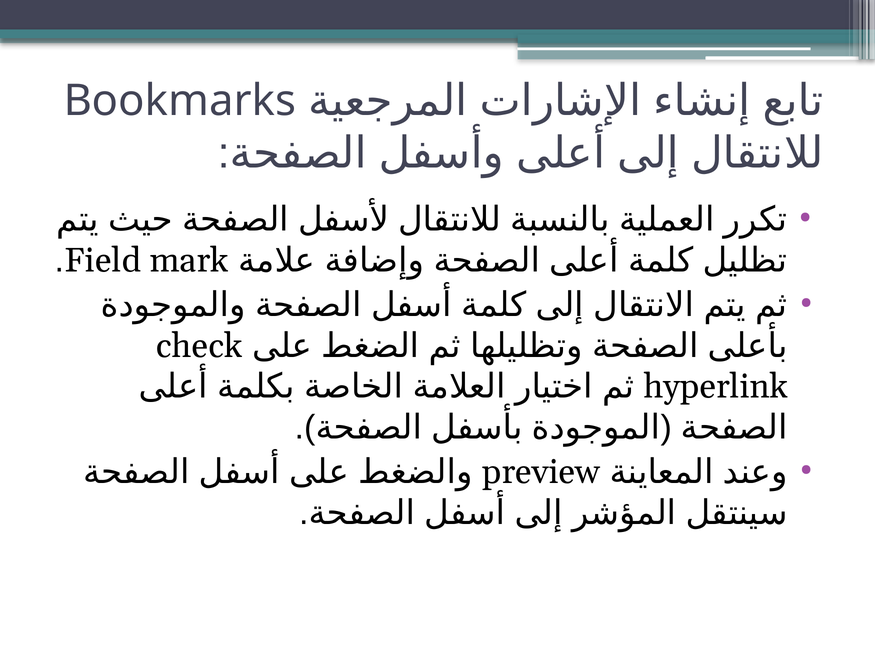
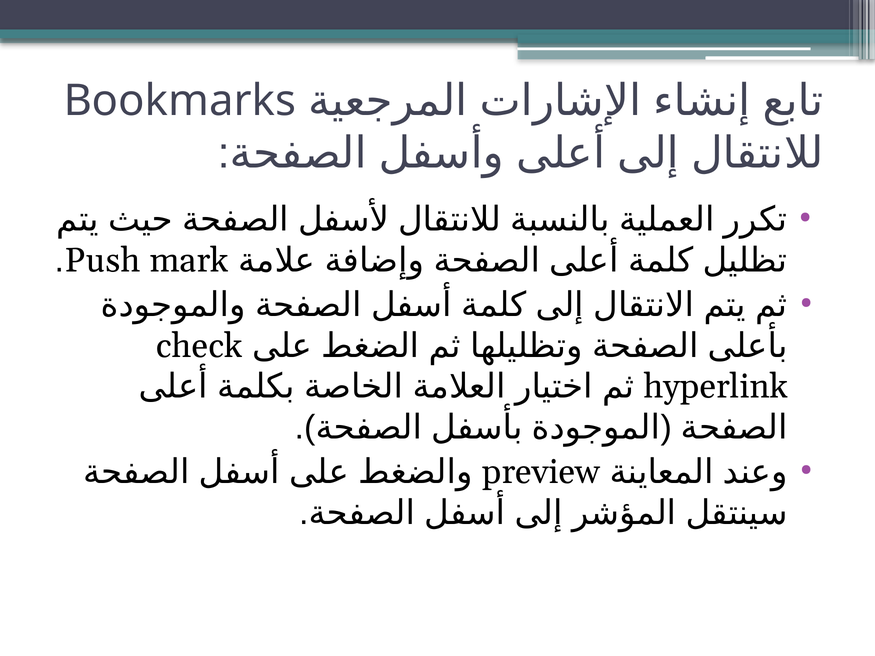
Field: Field -> Push
